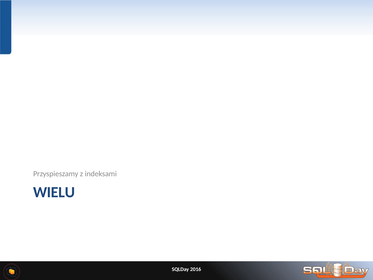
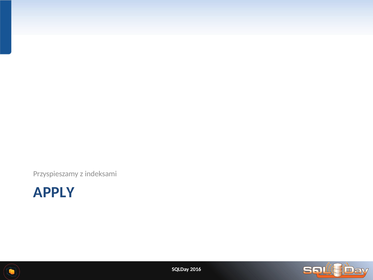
WIELU: WIELU -> APPLY
